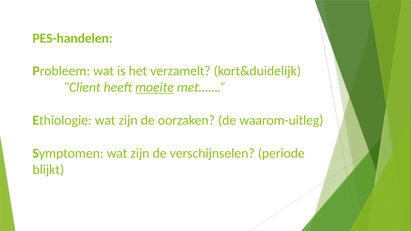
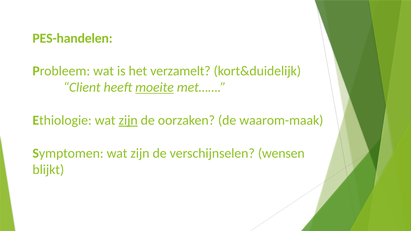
zijn at (128, 120) underline: none -> present
waarom-uitleg: waarom-uitleg -> waarom-maak
periode: periode -> wensen
